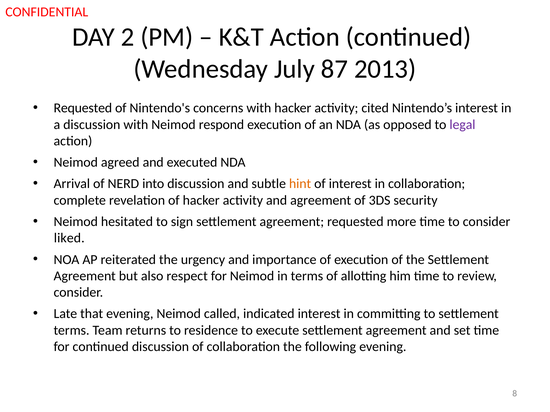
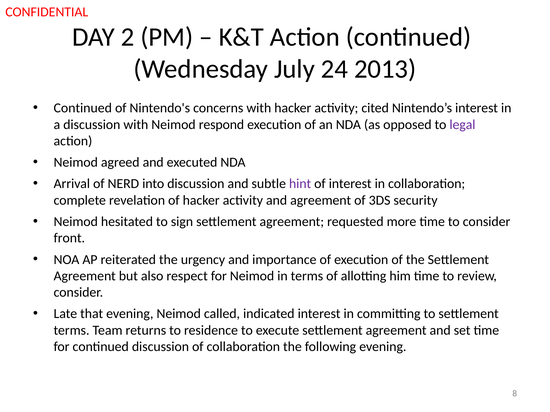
87: 87 -> 24
Requested at (83, 108): Requested -> Continued
hint colour: orange -> purple
liked: liked -> front
